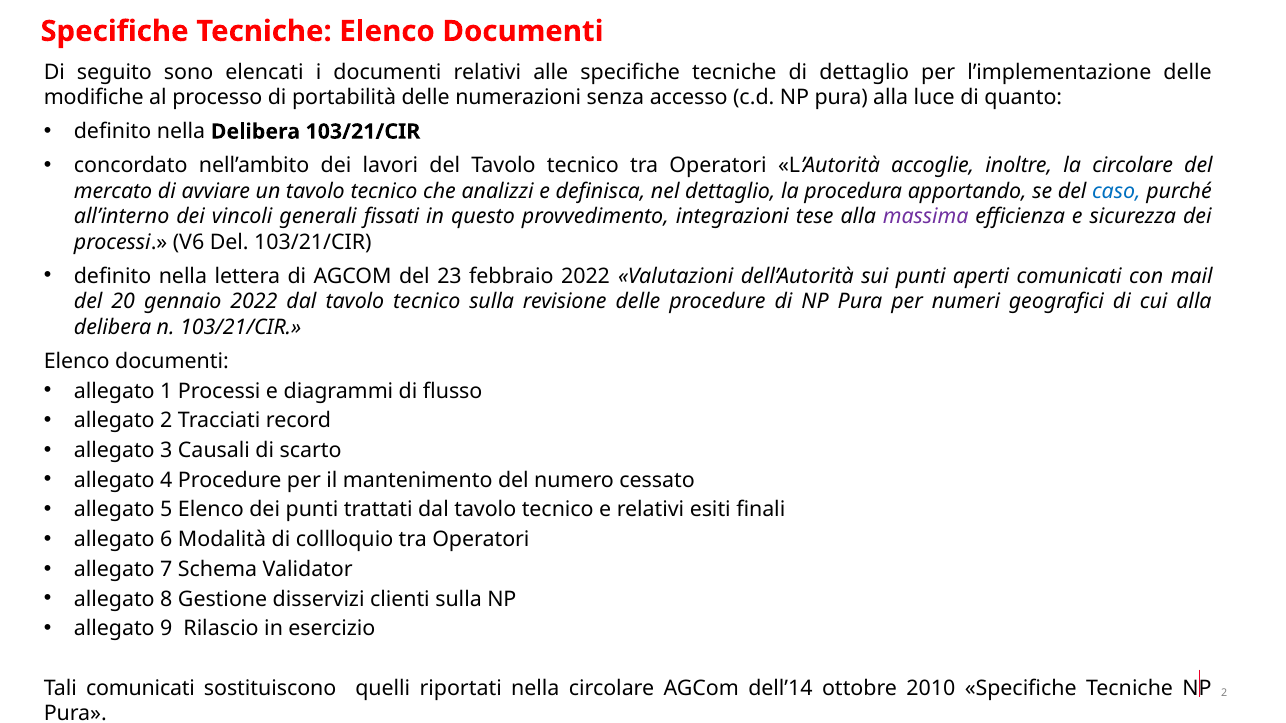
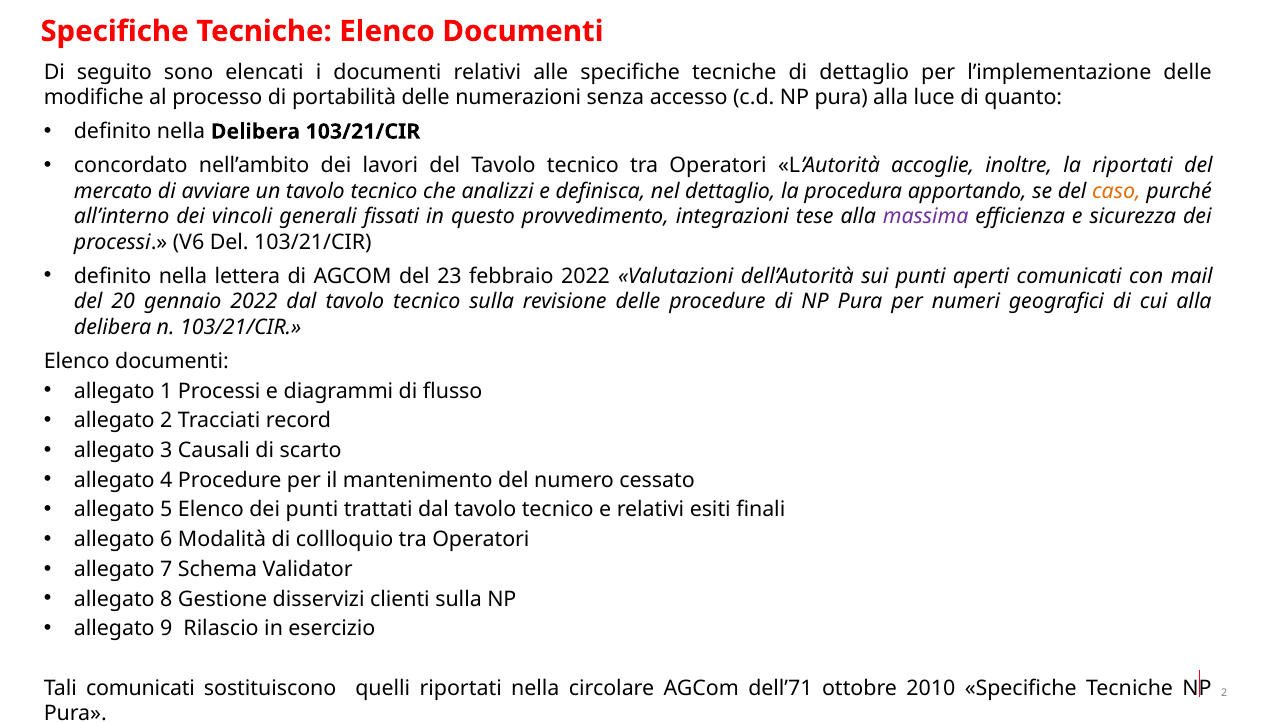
la circolare: circolare -> riportati
caso colour: blue -> orange
dell’14: dell’14 -> dell’71
